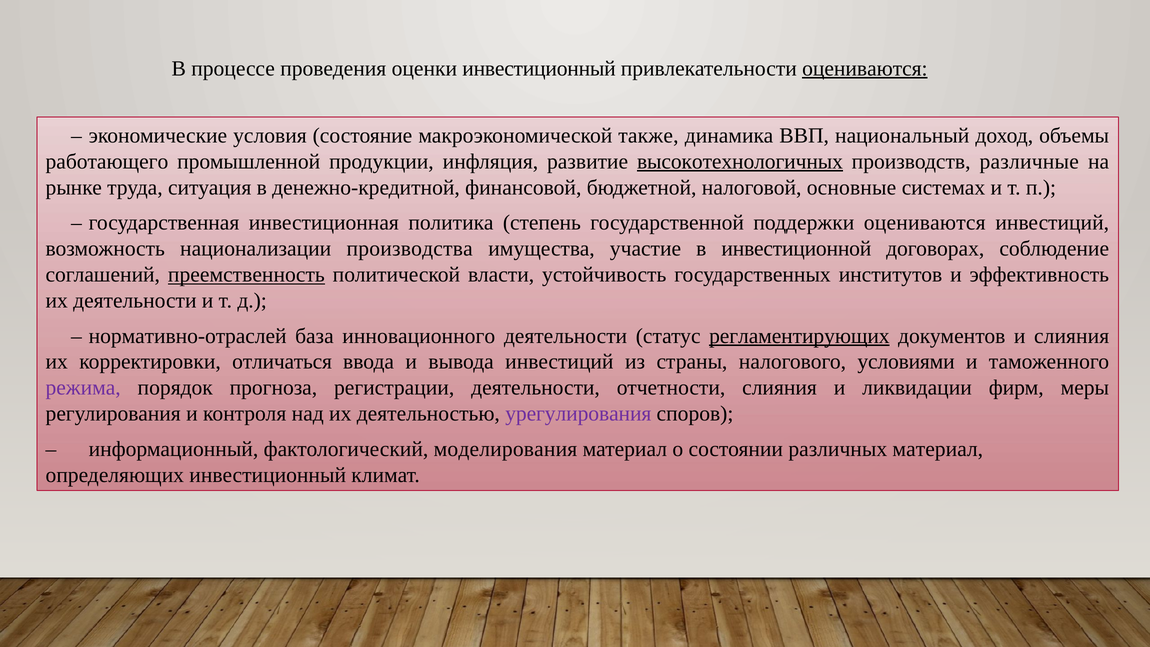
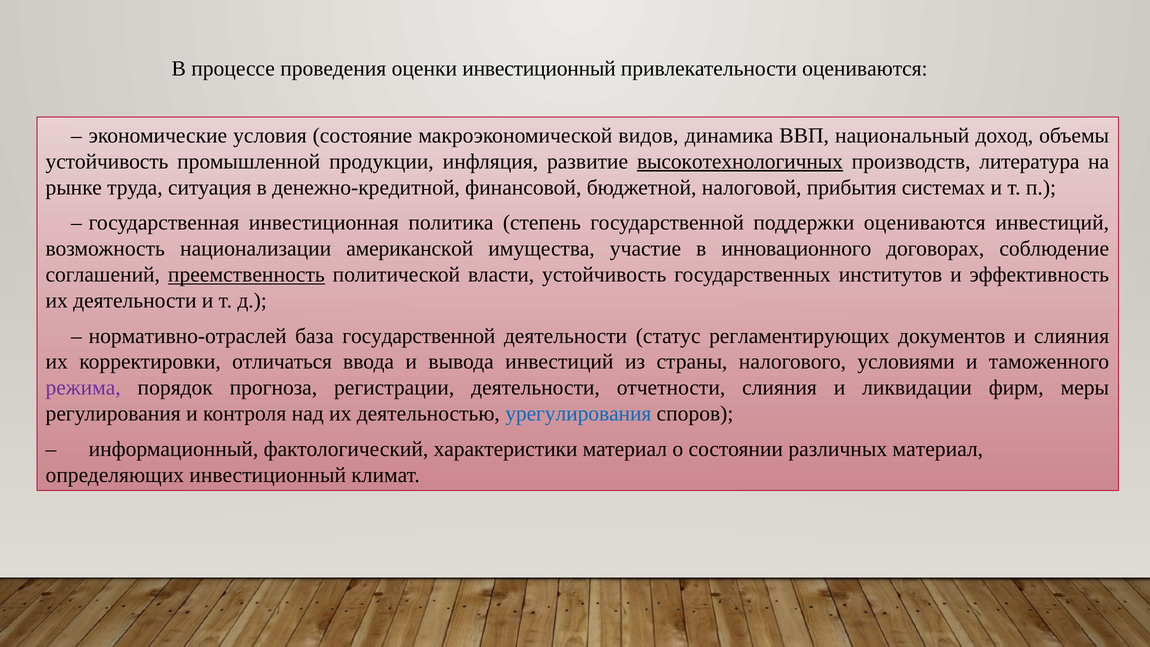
оцениваются at (865, 68) underline: present -> none
также: также -> видов
работающего at (107, 162): работающего -> устойчивость
различные: различные -> литература
основные: основные -> прибытия
производства: производства -> американской
инвестиционной: инвестиционной -> инновационного
база инновационного: инновационного -> государственной
регламентирующих underline: present -> none
урегулирования colour: purple -> blue
моделирования: моделирования -> характеристики
